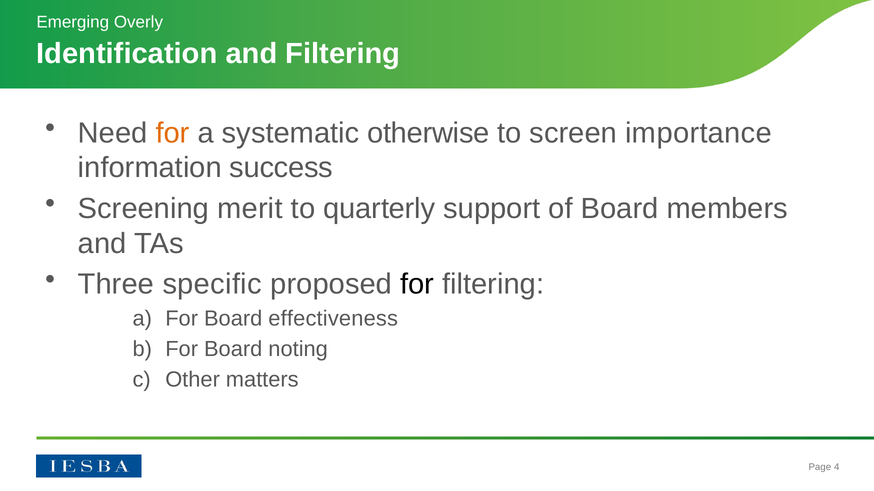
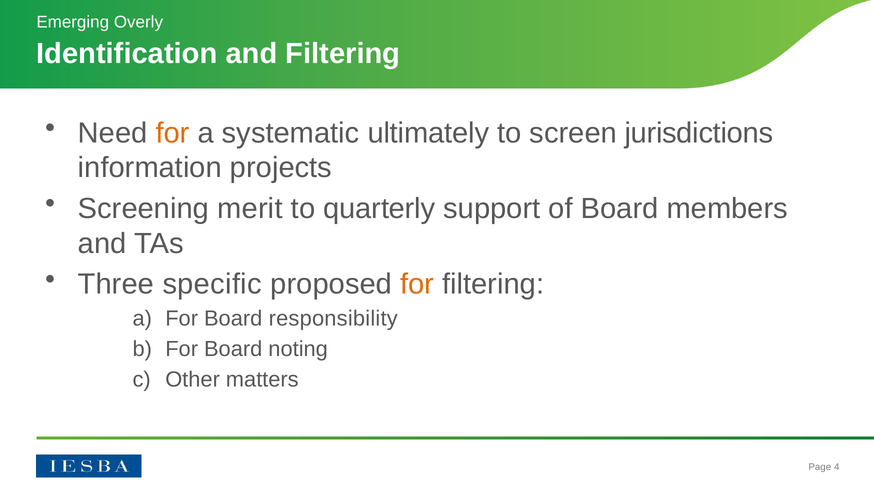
otherwise: otherwise -> ultimately
importance: importance -> jurisdictions
success: success -> projects
for at (417, 285) colour: black -> orange
effectiveness: effectiveness -> responsibility
